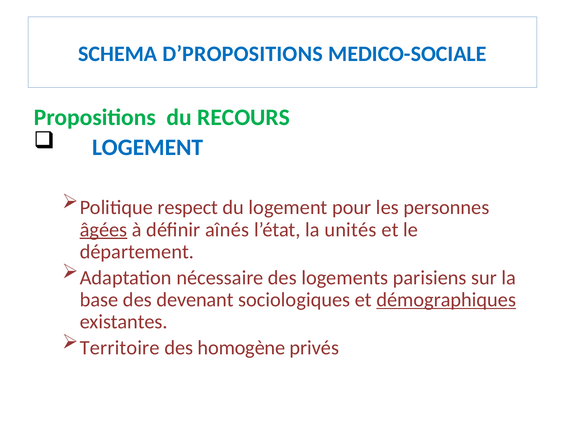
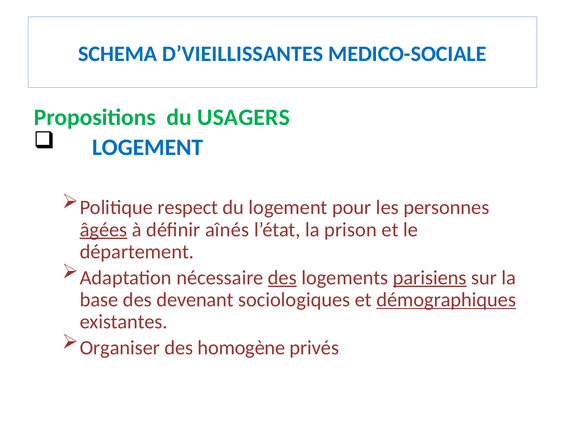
D’PROPOSITIONS: D’PROPOSITIONS -> D’VIEILLISSANTES
RECOURS: RECOURS -> USAGERS
unités: unités -> prison
des at (282, 277) underline: none -> present
parisiens underline: none -> present
Territoire: Territoire -> Organiser
